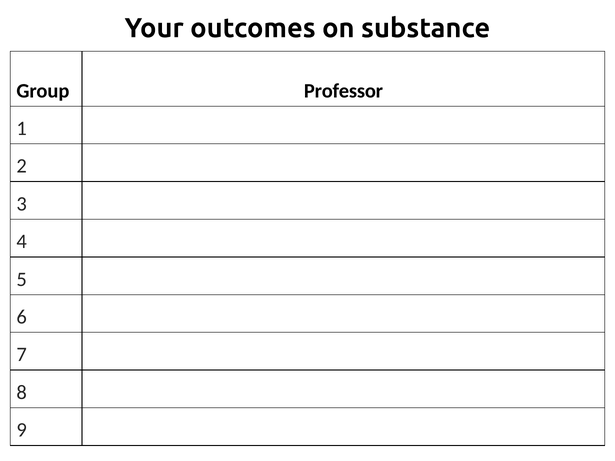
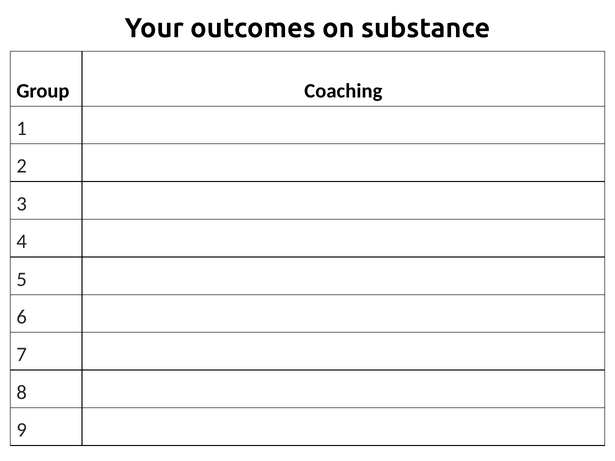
Professor: Professor -> Coaching
